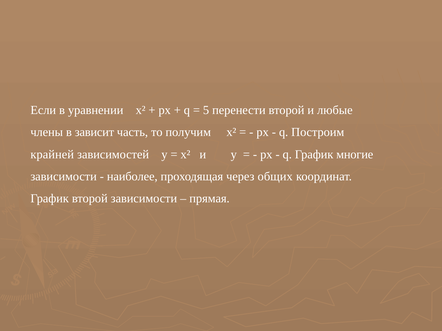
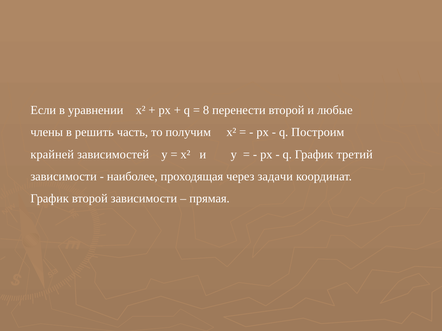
5: 5 -> 8
зависит: зависит -> решить
многие: многие -> третий
общих: общих -> задачи
